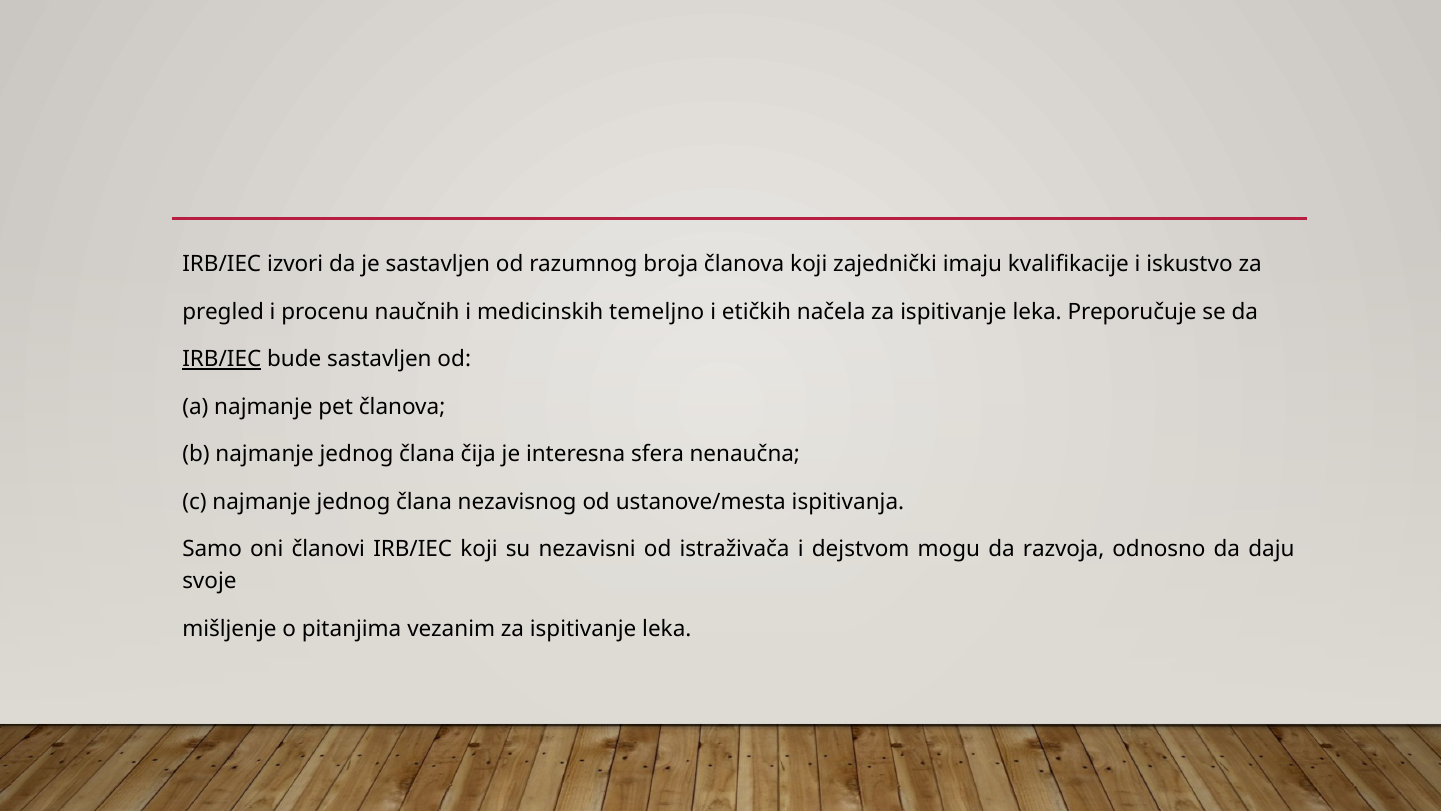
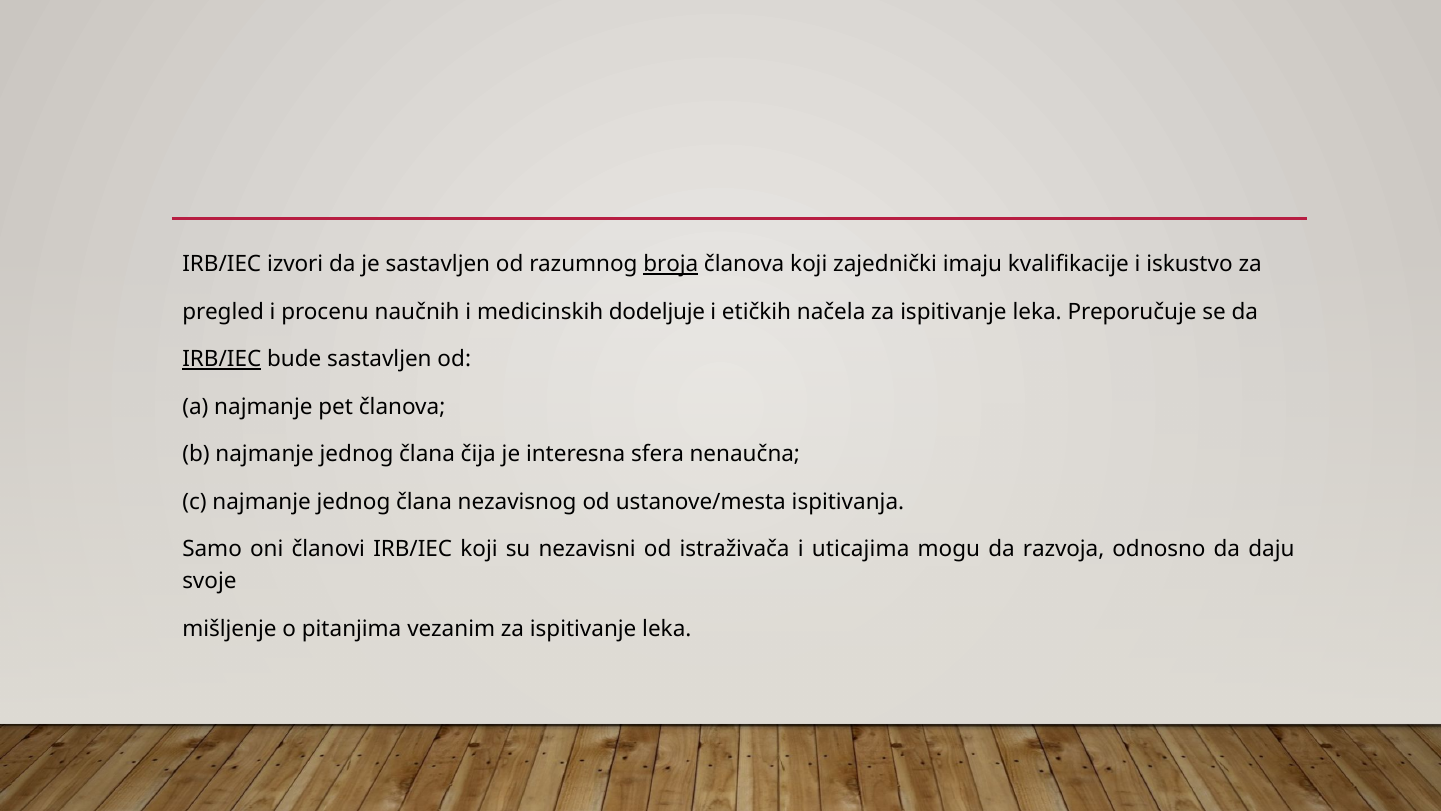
broja underline: none -> present
temeljno: temeljno -> dodeljuje
dejstvom: dejstvom -> uticajima
